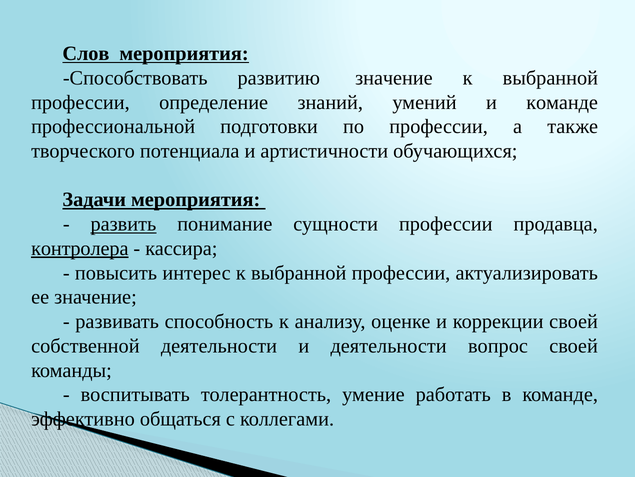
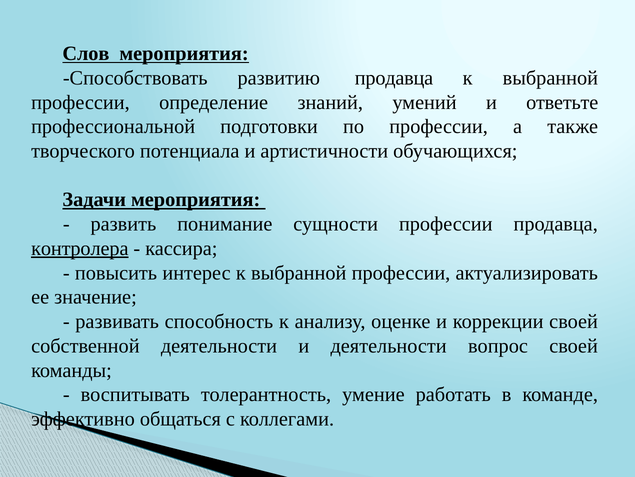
развитию значение: значение -> продавца
и команде: команде -> ответьте
развить underline: present -> none
